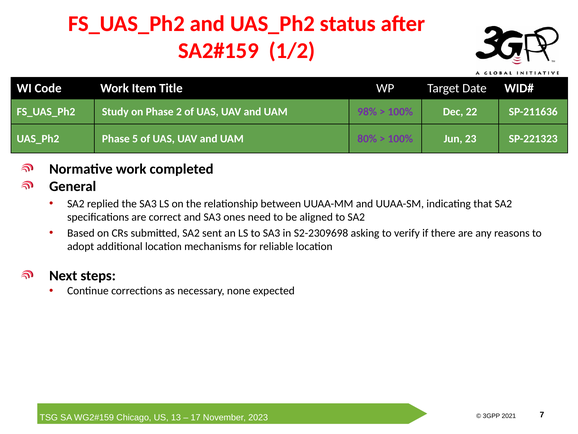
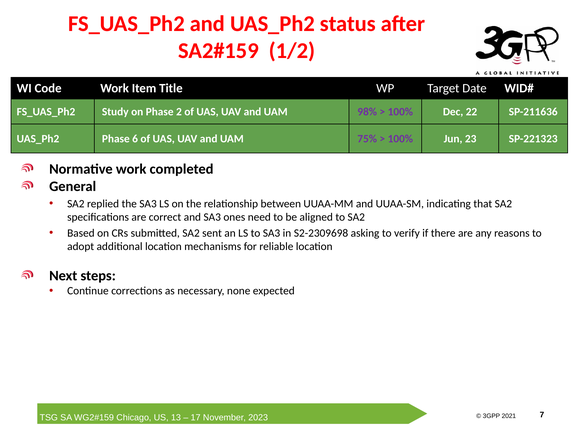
5: 5 -> 6
80%: 80% -> 75%
